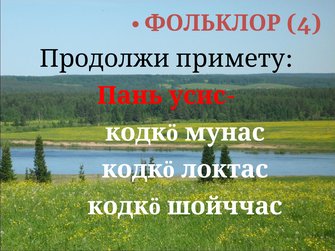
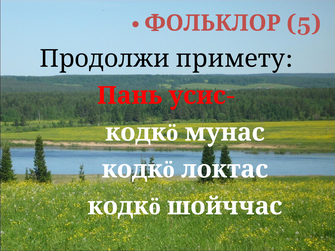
4: 4 -> 5
